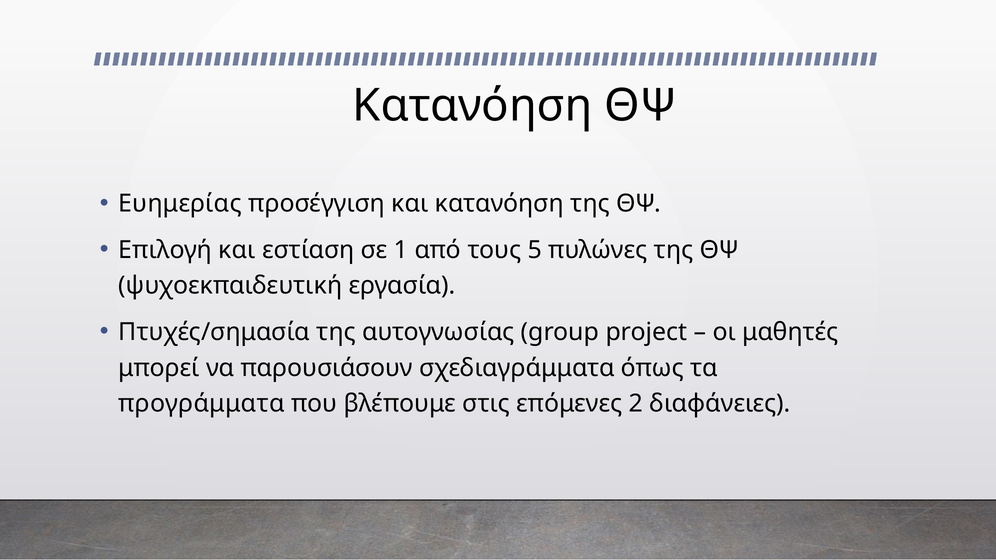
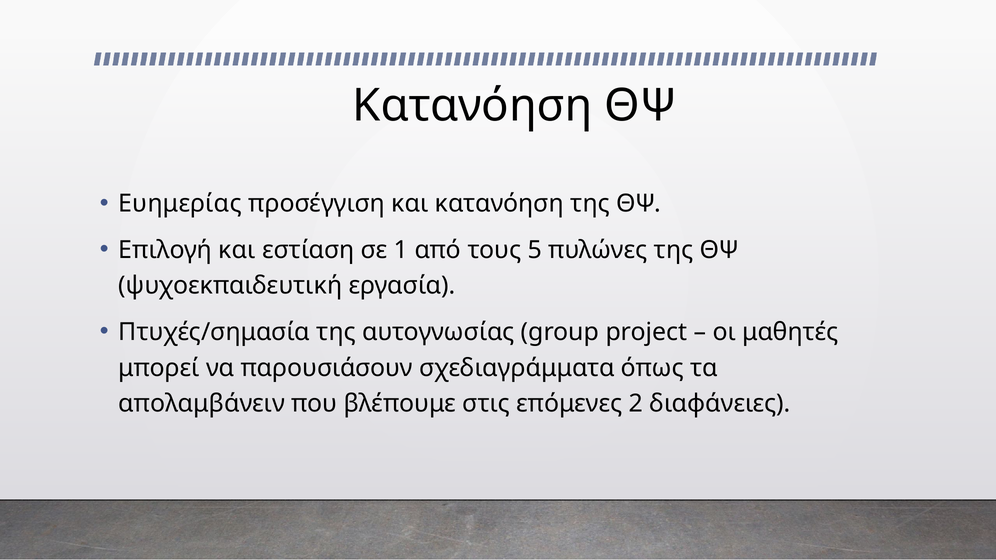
προγράμματα: προγράμματα -> απολαμβάνειν
